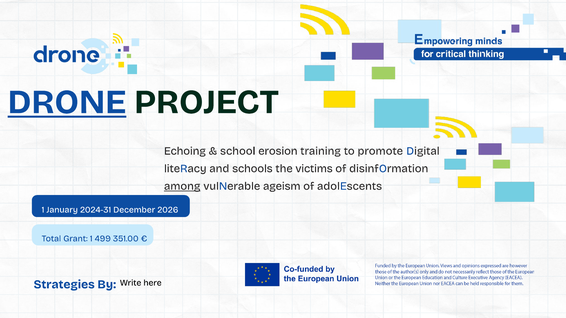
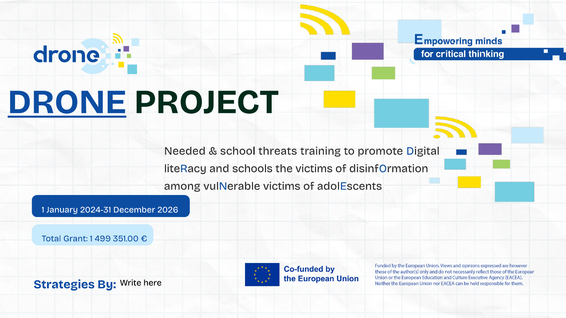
Echoing: Echoing -> Needed
erosion: erosion -> threats
among underline: present -> none
vulNerable ageism: ageism -> victims
